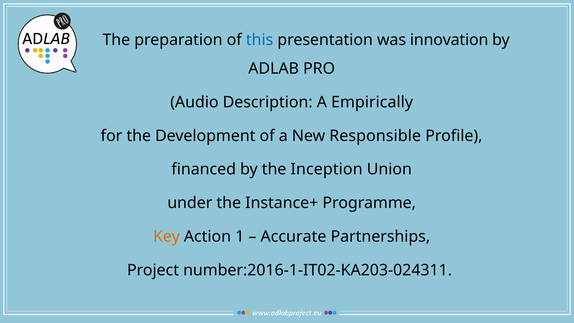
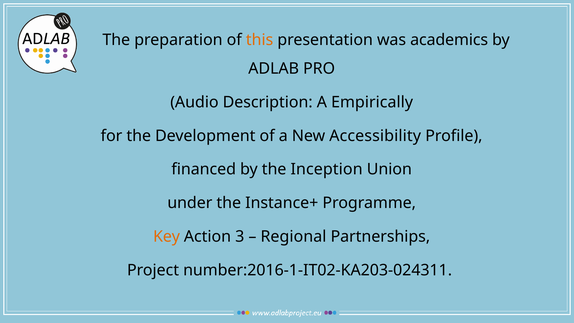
this colour: blue -> orange
innovation: innovation -> academics
Responsible: Responsible -> Accessibility
1: 1 -> 3
Accurate: Accurate -> Regional
